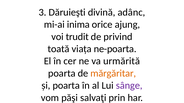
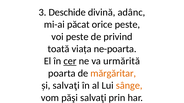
Dăruieşti: Dăruieşti -> Deschide
inima: inima -> păcat
orice ajung: ajung -> peste
voi trudit: trudit -> peste
cer underline: none -> present
și poarta: poarta -> salvaţi
sânge colour: purple -> orange
